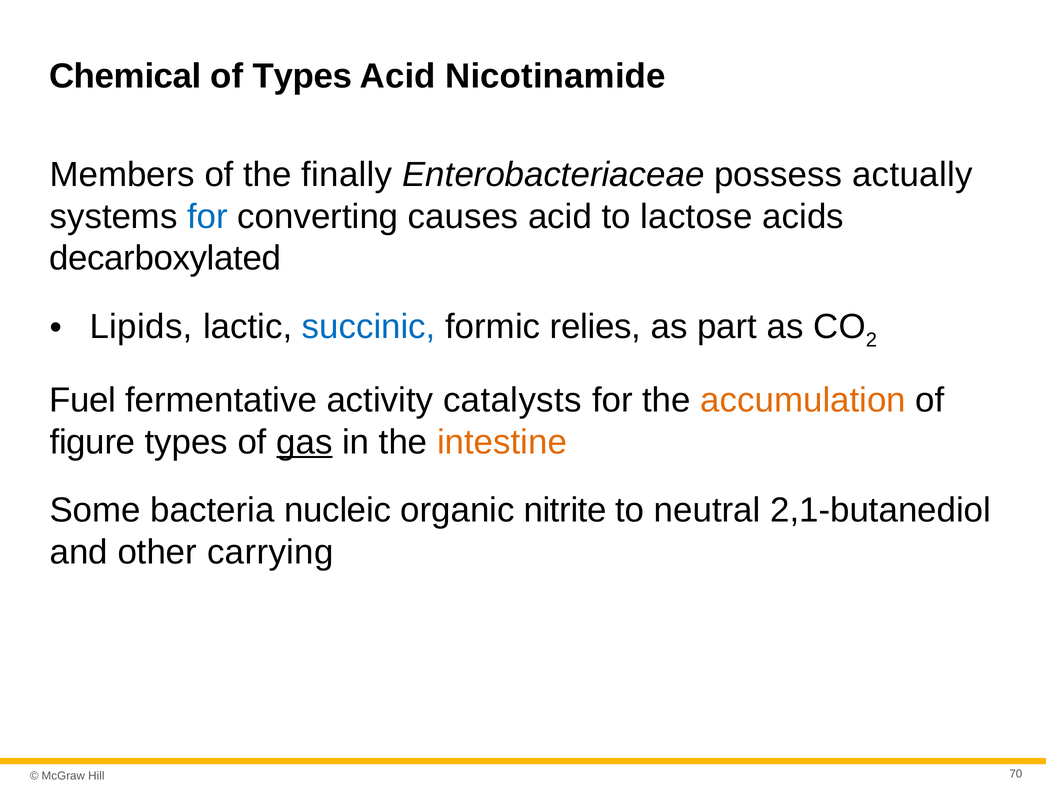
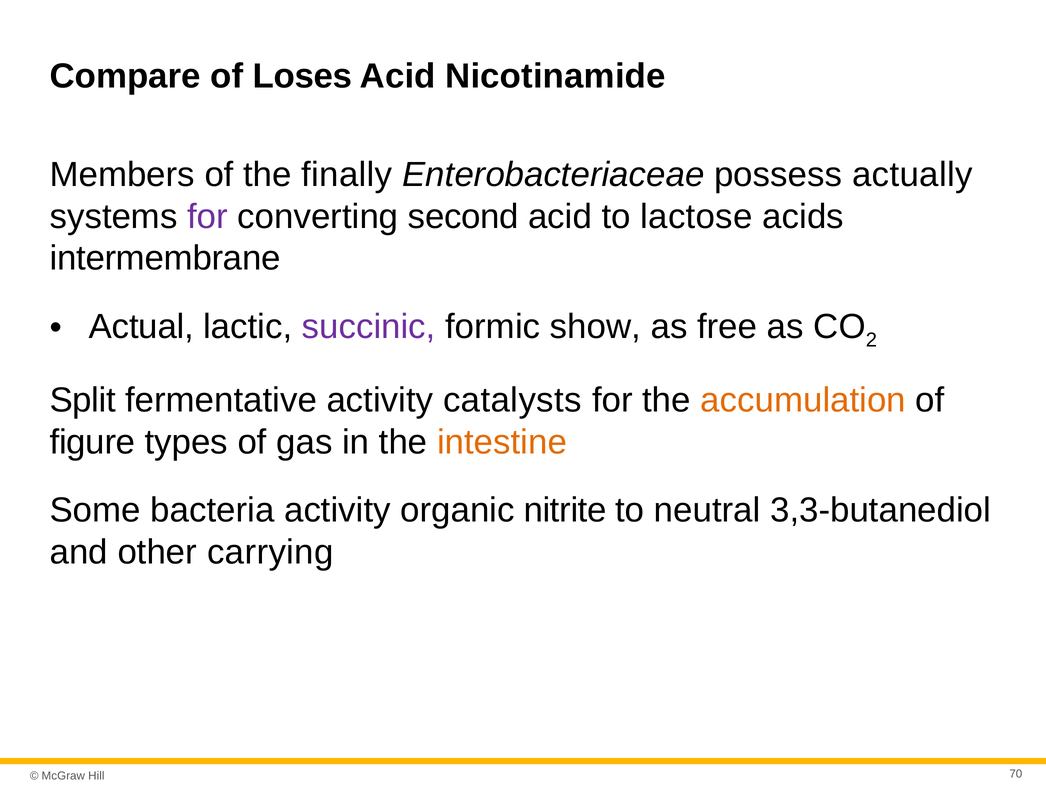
Chemical: Chemical -> Compare
of Types: Types -> Loses
for at (207, 216) colour: blue -> purple
causes: causes -> second
decarboxylated: decarboxylated -> intermembrane
Lipids: Lipids -> Actual
succinic colour: blue -> purple
relies: relies -> show
part: part -> free
Fuel: Fuel -> Split
gas underline: present -> none
bacteria nucleic: nucleic -> activity
2,1-butanediol: 2,1-butanediol -> 3,3-butanediol
